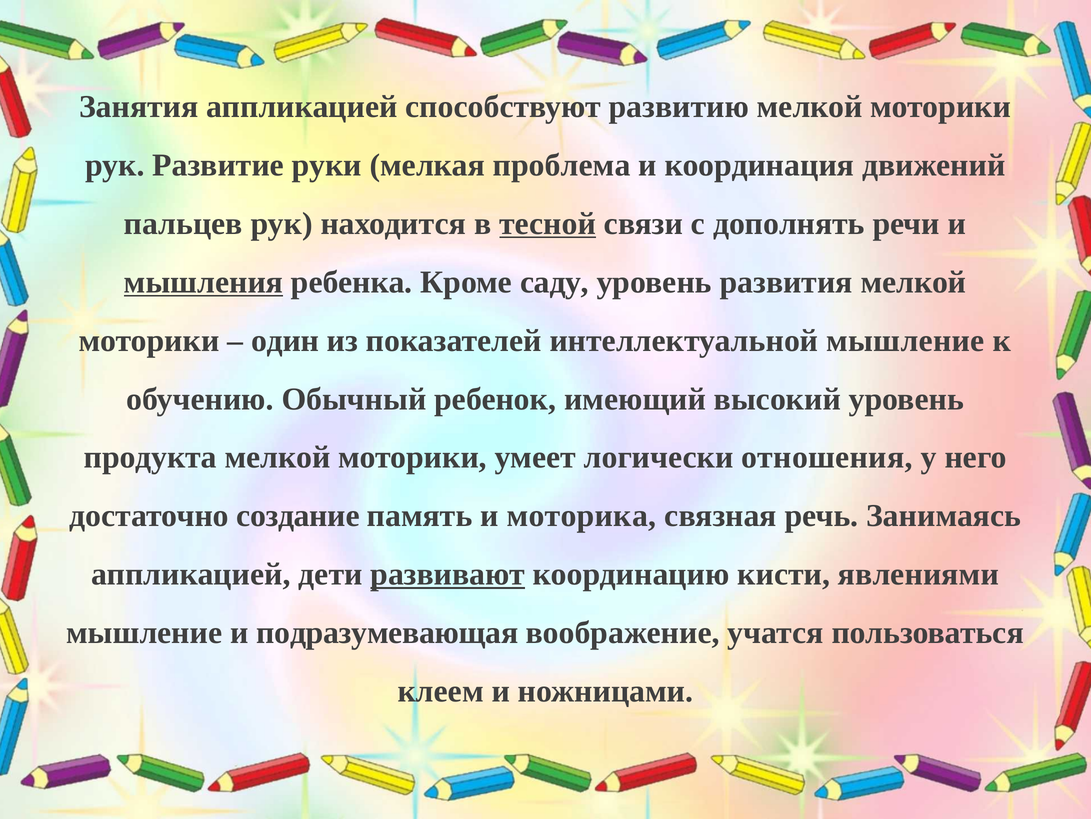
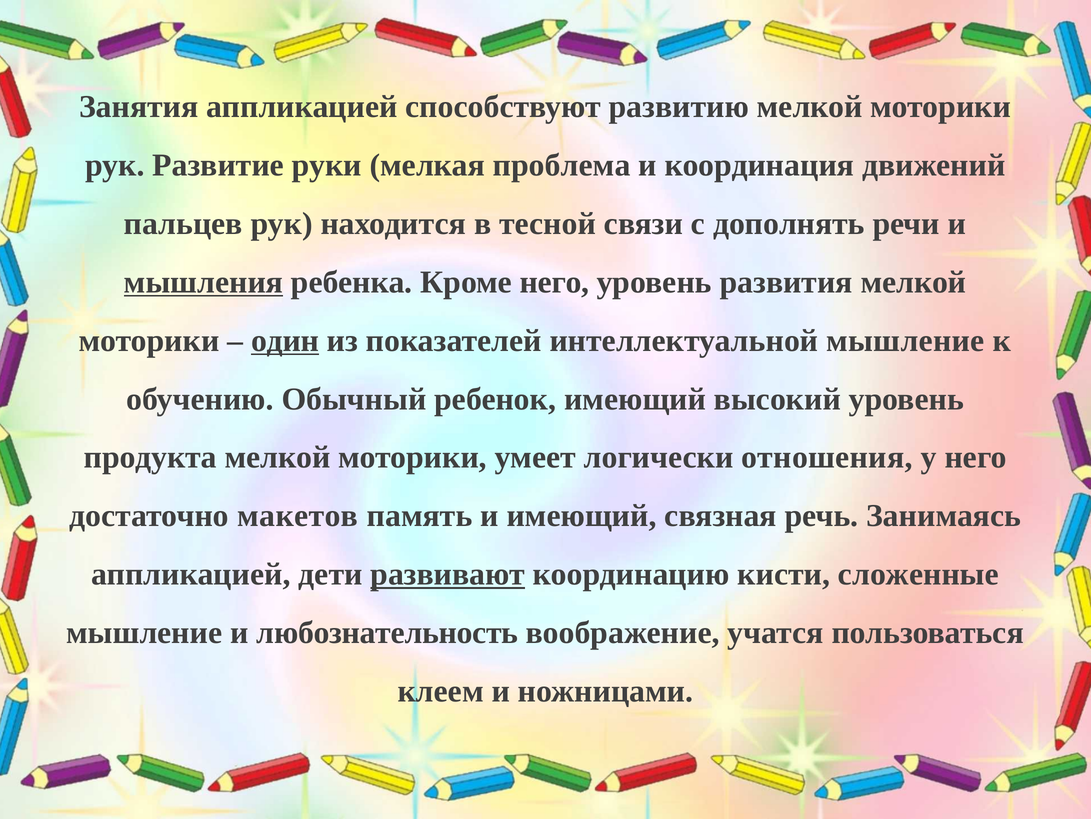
тесной underline: present -> none
Кроме саду: саду -> него
один underline: none -> present
создание: создание -> макетов
и моторика: моторика -> имеющий
явлениями: явлениями -> сложенные
подразумевающая: подразумевающая -> любознательность
